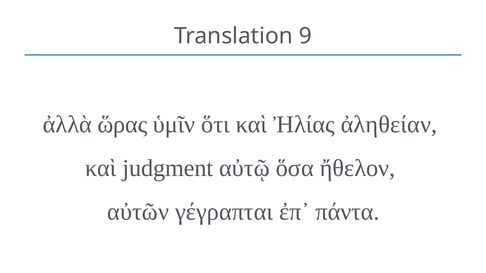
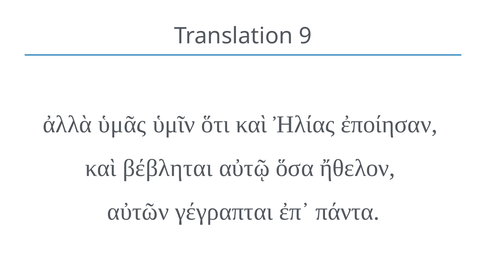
ὥρας: ὥρας -> ὑμᾶς
ἀληθείαν: ἀληθείαν -> ἐποίησαν
judgment: judgment -> βέβληται
